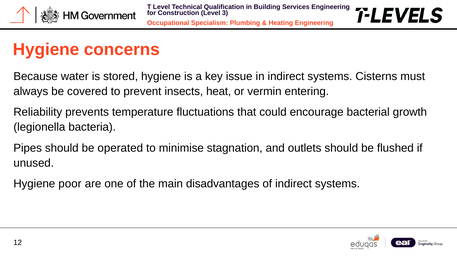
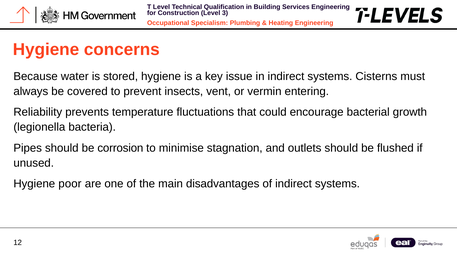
heat: heat -> vent
operated: operated -> corrosion
